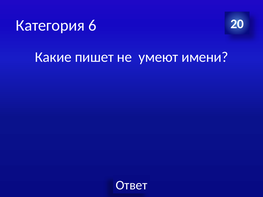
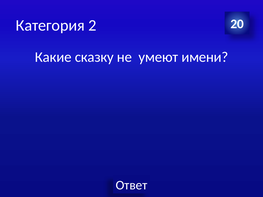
6: 6 -> 2
пишет: пишет -> сказку
